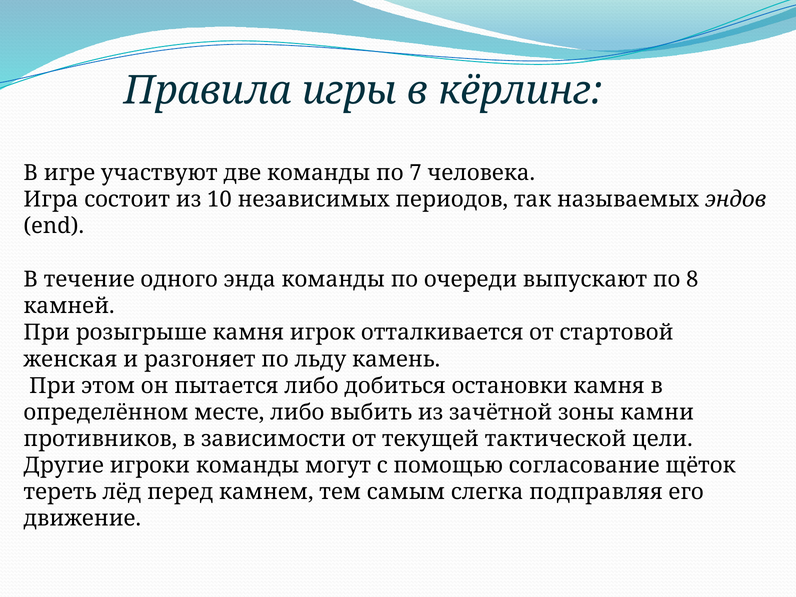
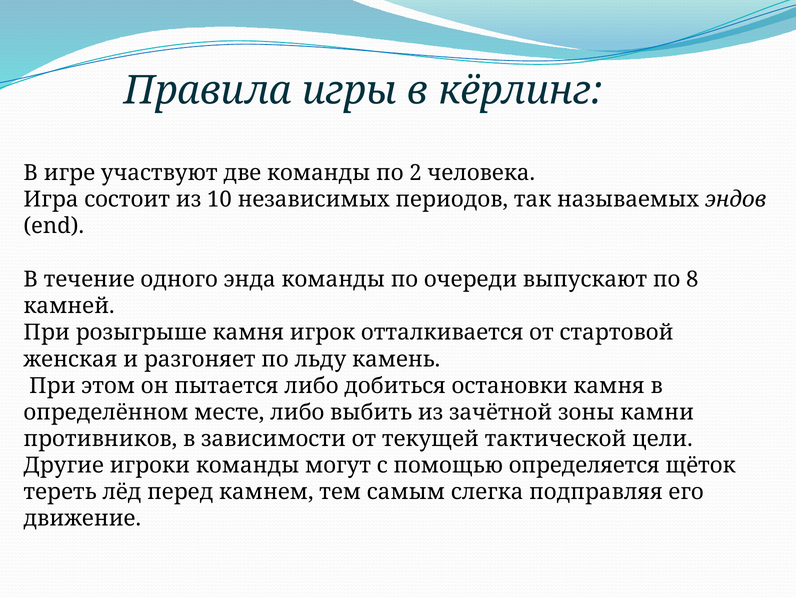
7: 7 -> 2
согласование: согласование -> определяется
